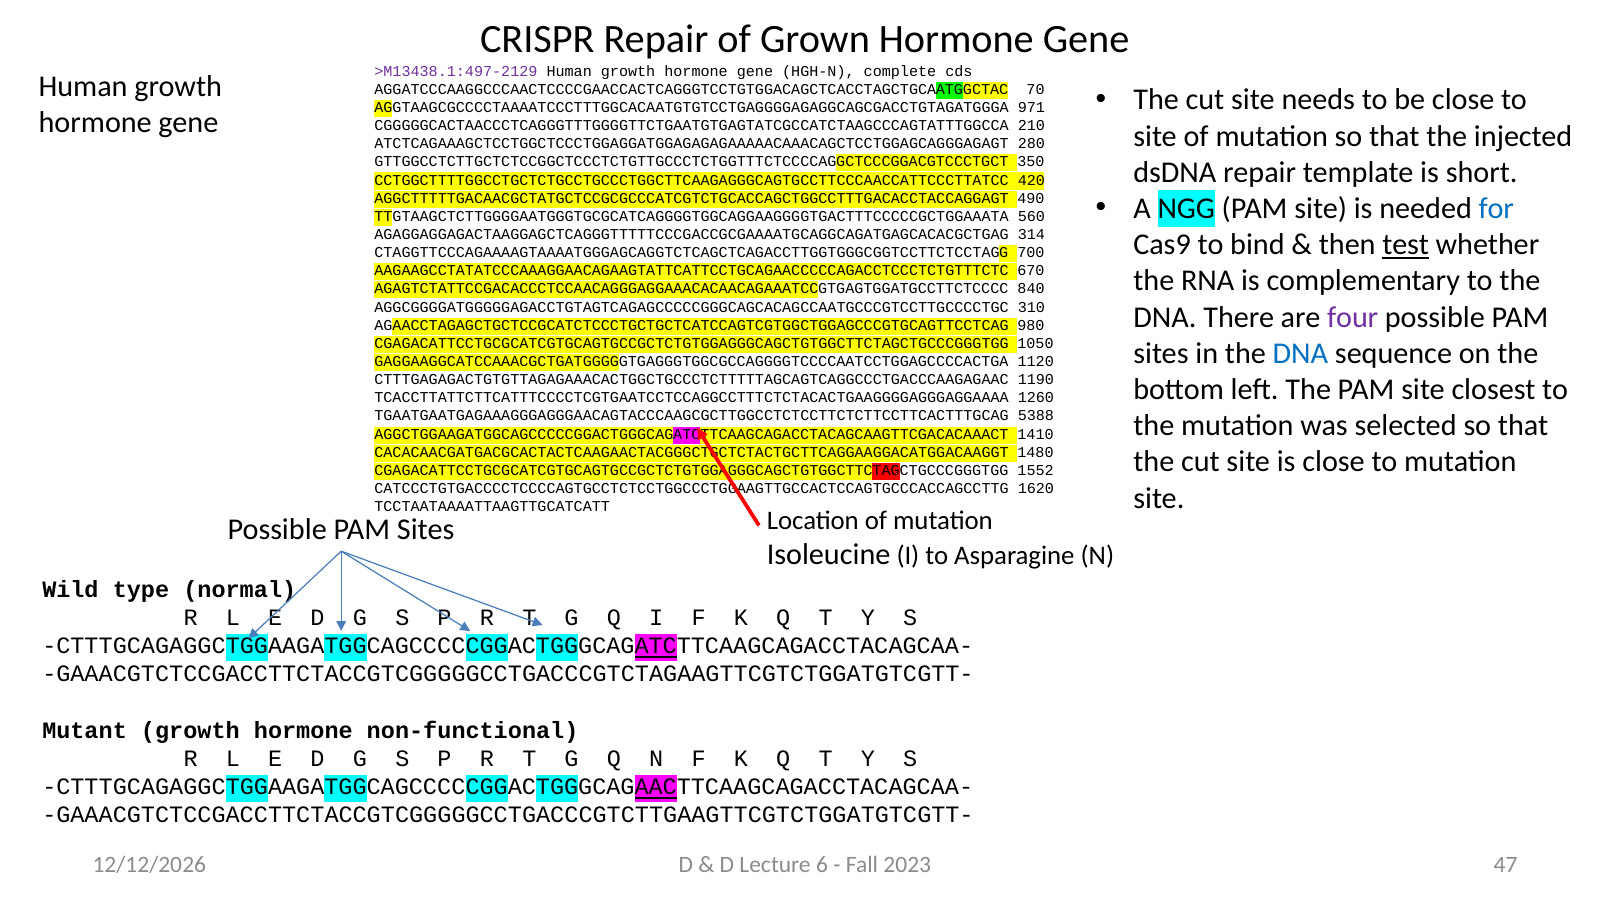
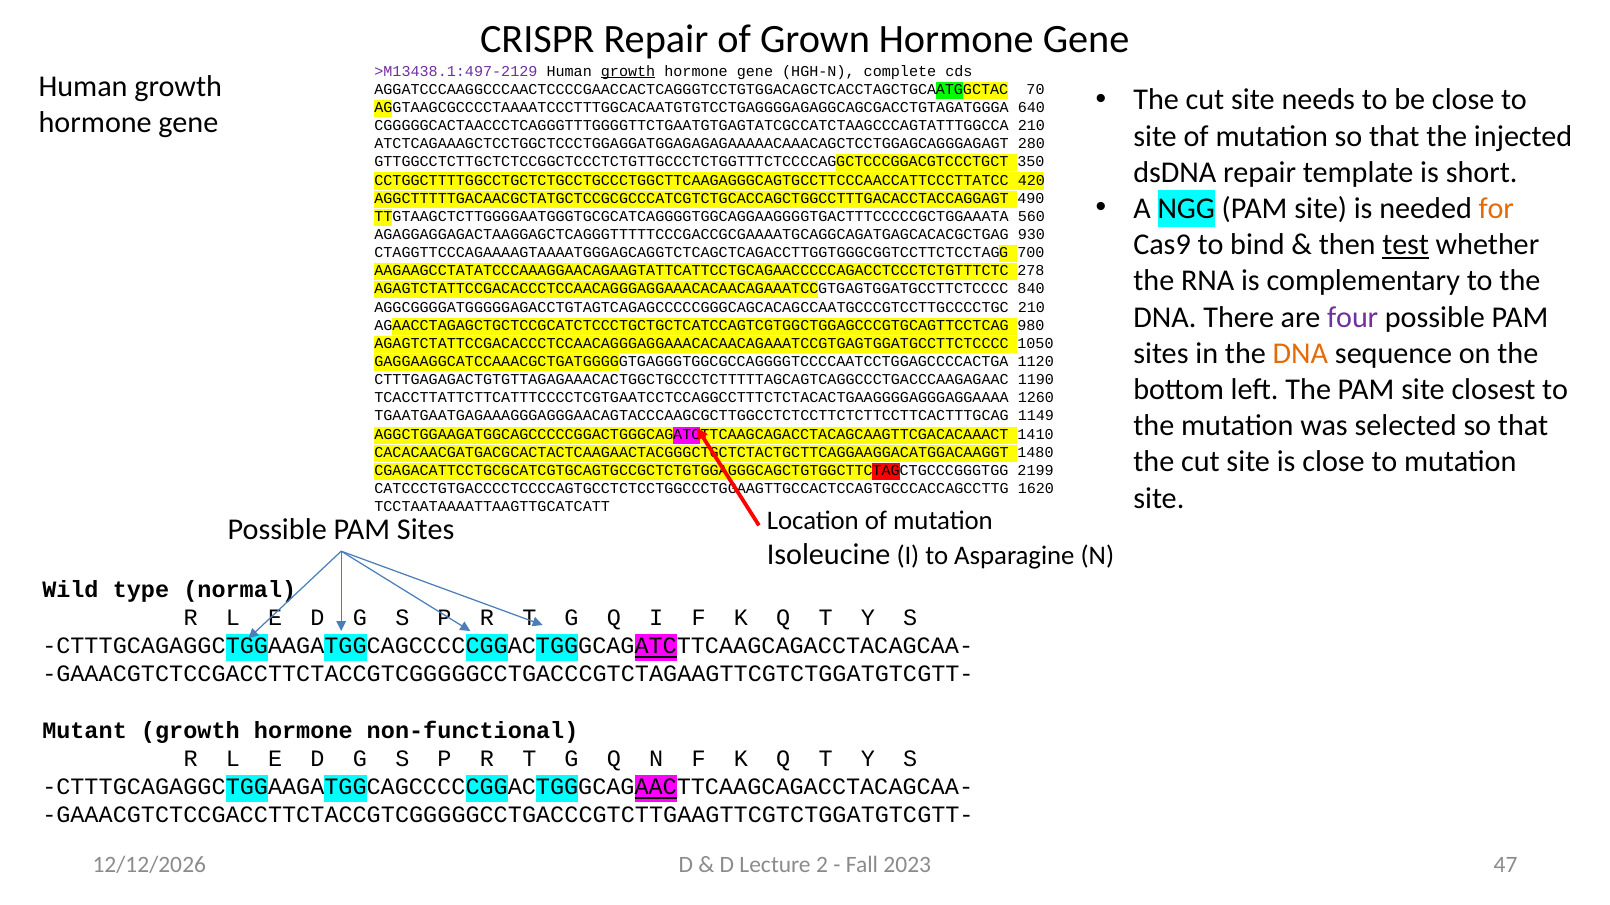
growth at (628, 71) underline: none -> present
971: 971 -> 640
for colour: blue -> orange
314: 314 -> 930
670: 670 -> 278
AGGCGGGGATGGGGGAGACCTGTAGTCAGAGCCCCCGGGCAGCACAGCCAATGCCCGTCCTTGCCCCTGC 310: 310 -> 210
CGAGACATTCCTGCGCATCGTGCAGTGCCGCTCTGTGGAGGGCAGCTGTGGCTTCTAGCTGCCCGGGTGG at (692, 344): CGAGACATTCCTGCGCATCGTGCAGTGCCGCTCTGTGGAGGGCAGCTGTGGCTTCTAGCTGCCCGGGTGG -> AGAGTCTATTCCGACACCCTCCAACAGGGAGGAAACACAACAGAAATCCGTGAGTGGATGCCTTCTCCCC
DNA at (1300, 354) colour: blue -> orange
5388: 5388 -> 1149
1552: 1552 -> 2199
6: 6 -> 2
